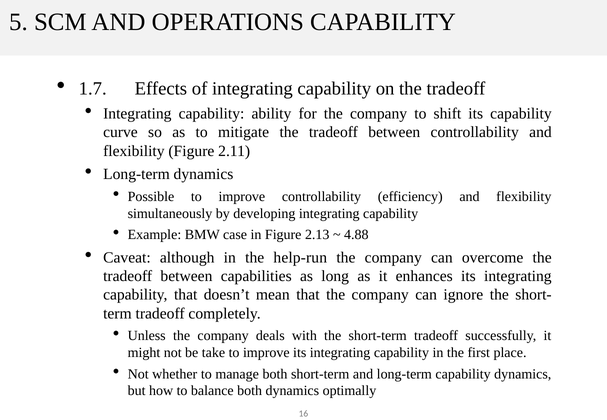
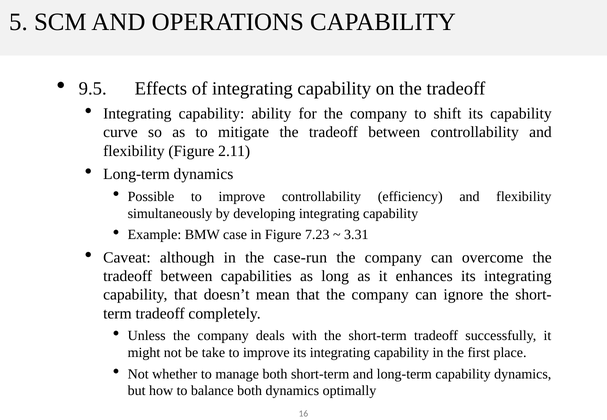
1.7: 1.7 -> 9.5
2.13: 2.13 -> 7.23
4.88: 4.88 -> 3.31
help‐run: help‐run -> case‐run
